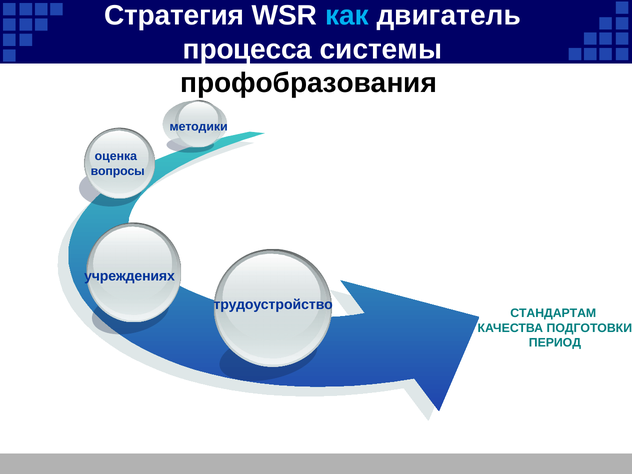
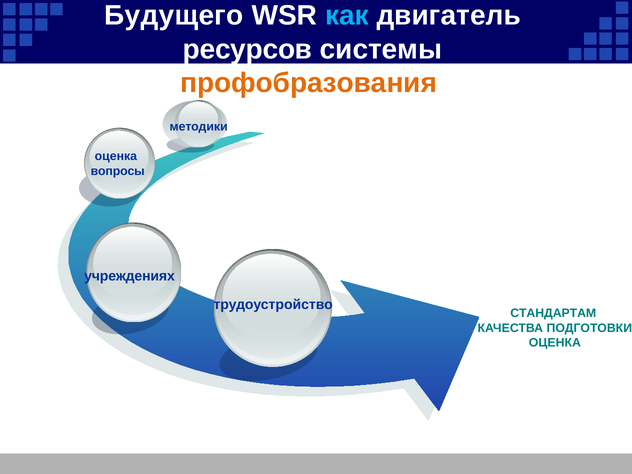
Стратегия: Стратегия -> Будущего
процесса: процесса -> ресурсов
профобразования colour: black -> orange
ПЕРИОД at (555, 343): ПЕРИОД -> ОЦЕНКА
